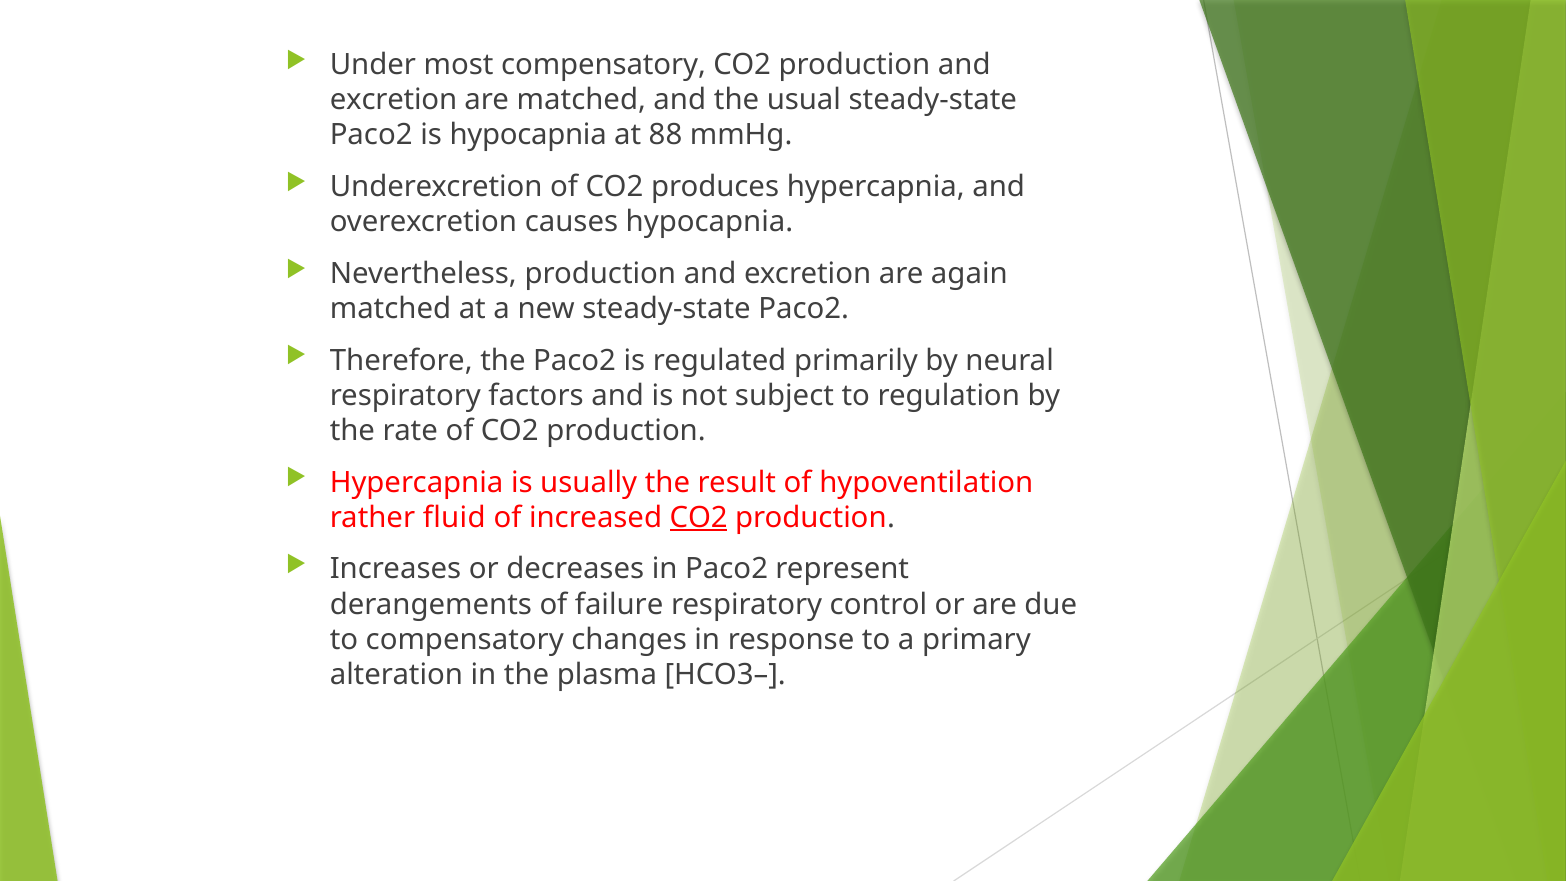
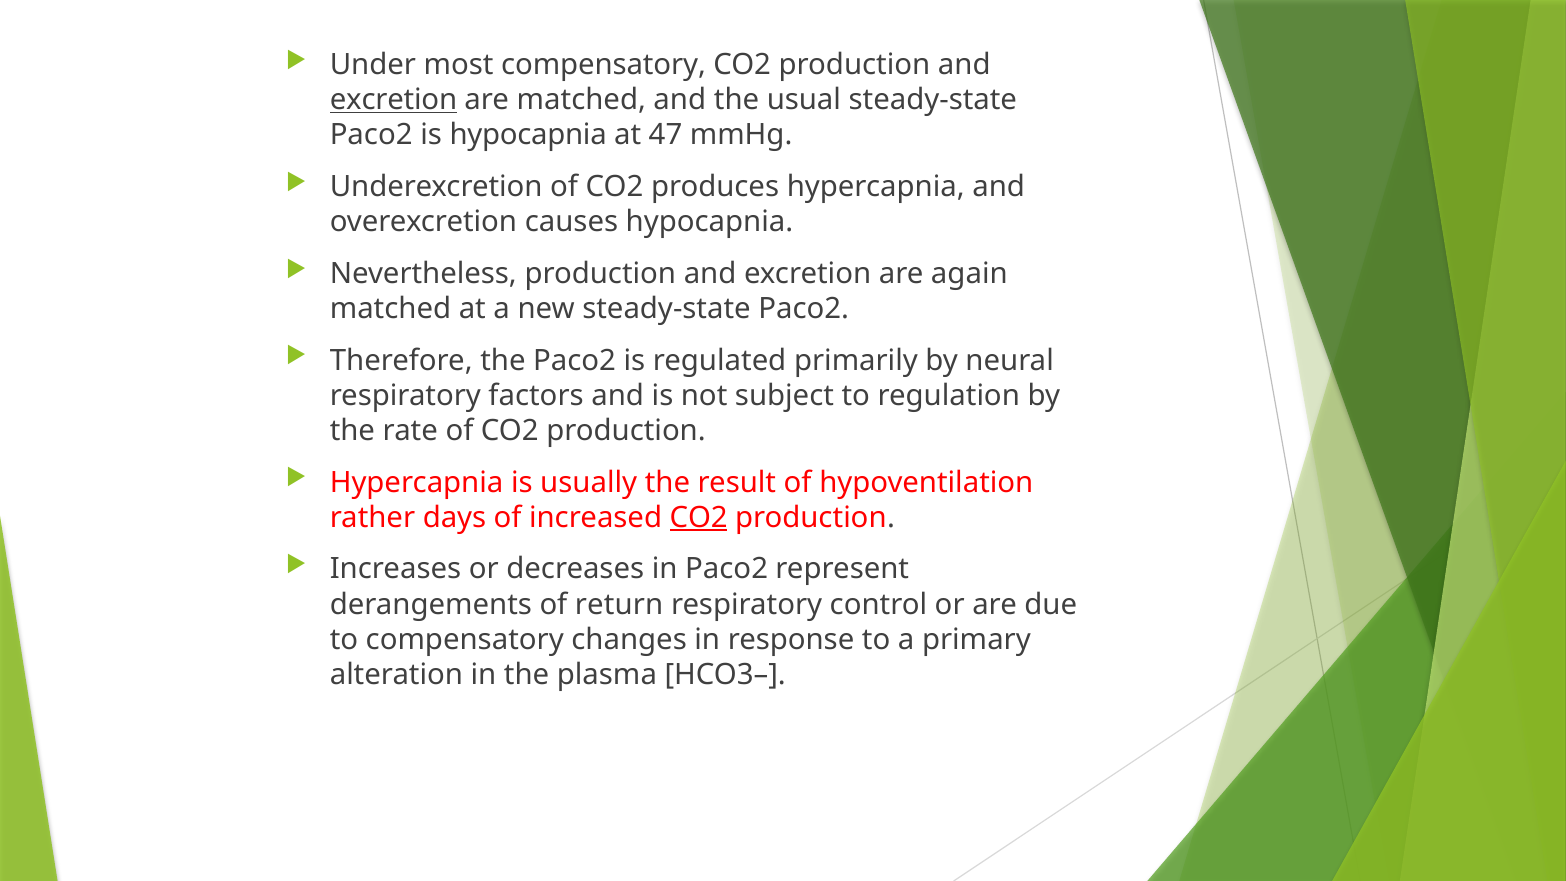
excretion at (394, 100) underline: none -> present
88: 88 -> 47
fluid: fluid -> days
failure: failure -> return
